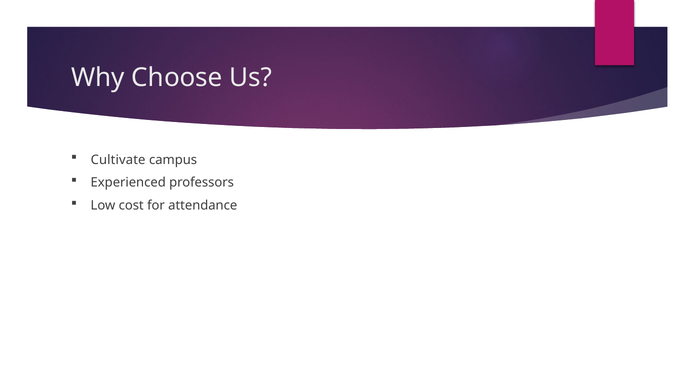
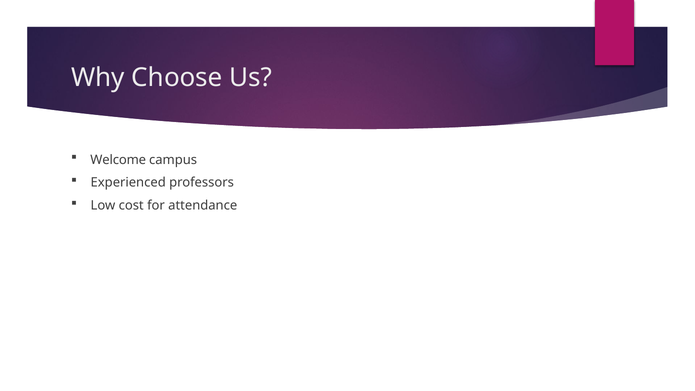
Cultivate: Cultivate -> Welcome
